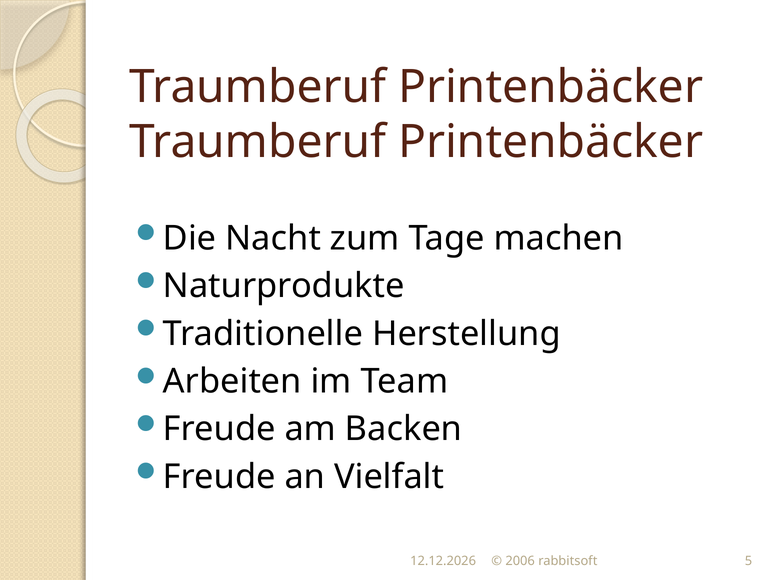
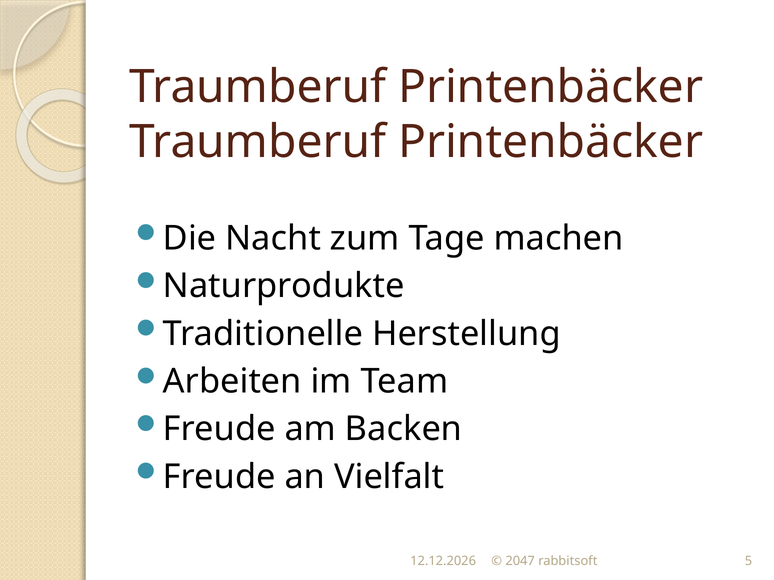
2006: 2006 -> 2047
